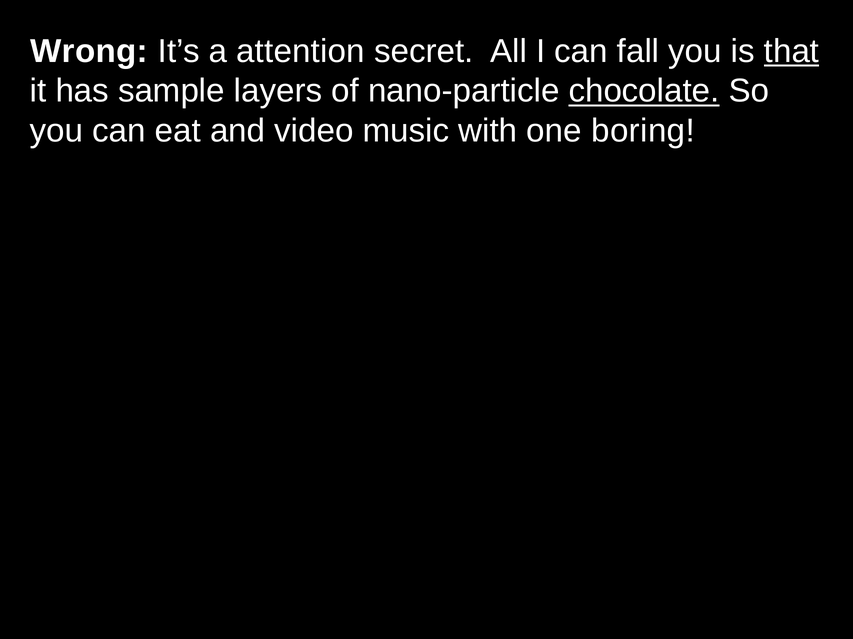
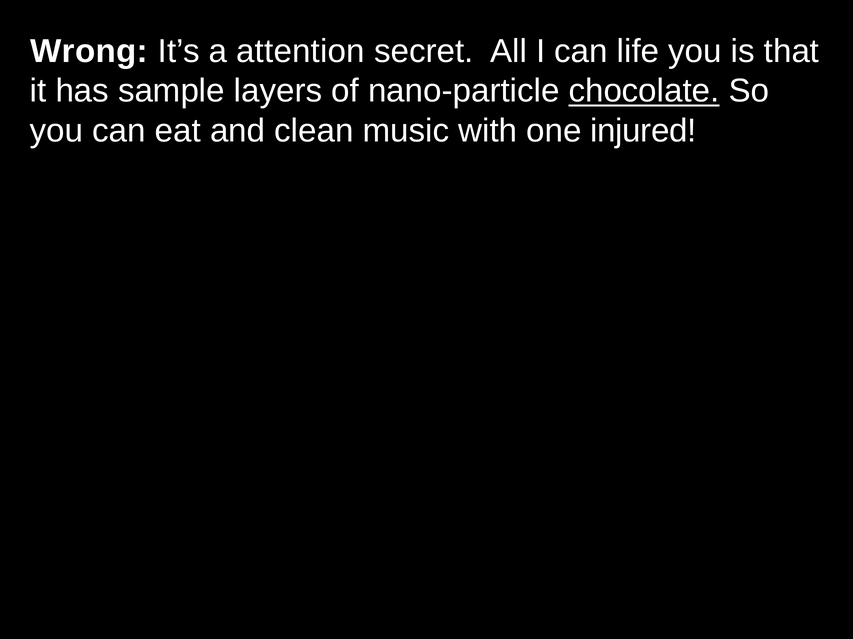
fall: fall -> life
that underline: present -> none
video: video -> clean
boring: boring -> injured
